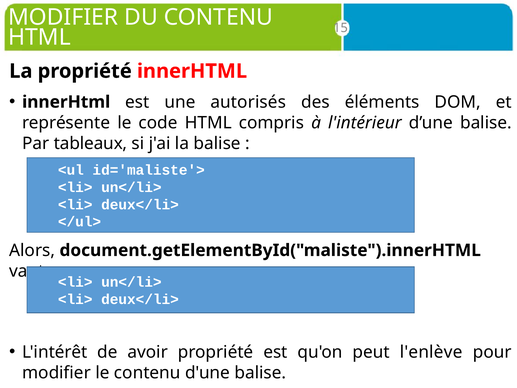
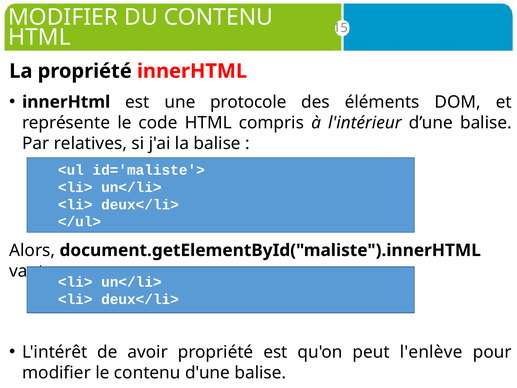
autorisés: autorisés -> protocole
tableaux: tableaux -> relatives
